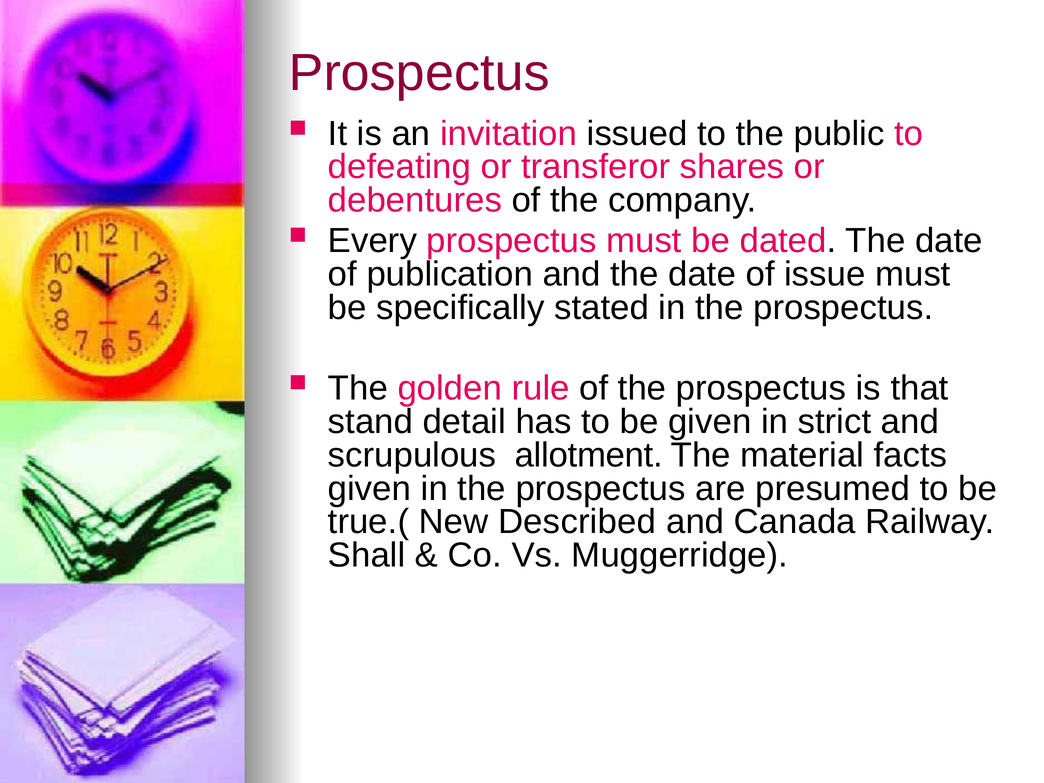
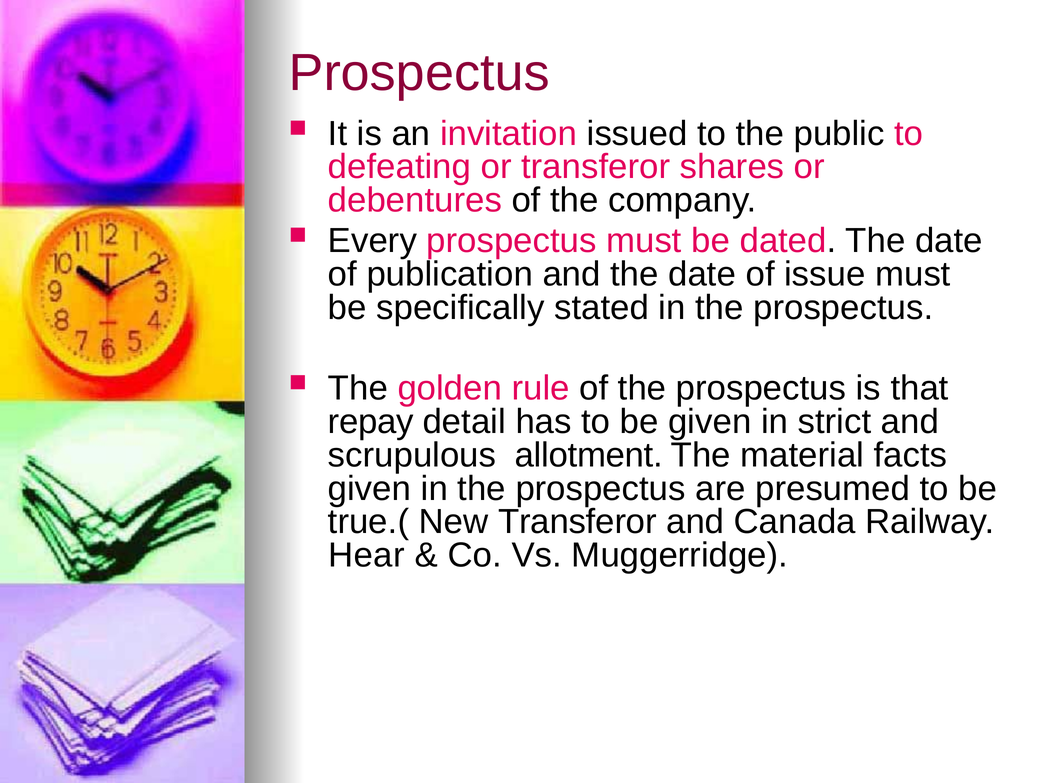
stand: stand -> repay
New Described: Described -> Transferor
Shall: Shall -> Hear
